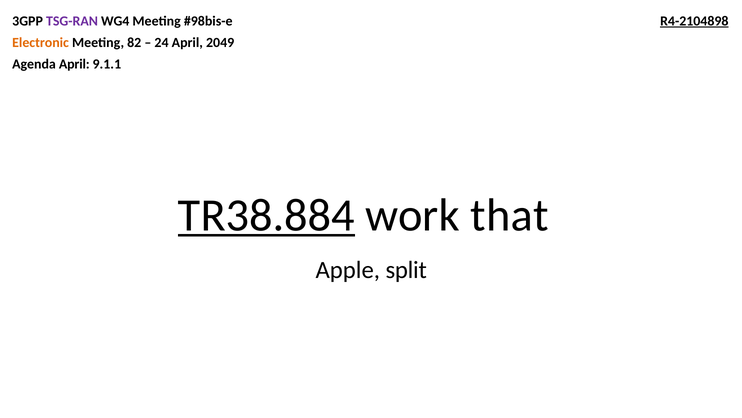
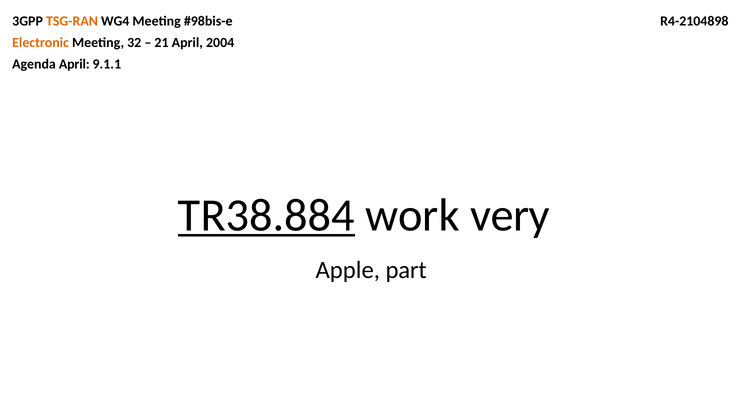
TSG-RAN colour: purple -> orange
R4-2104898 underline: present -> none
82: 82 -> 32
24: 24 -> 21
2049: 2049 -> 2004
that: that -> very
split: split -> part
